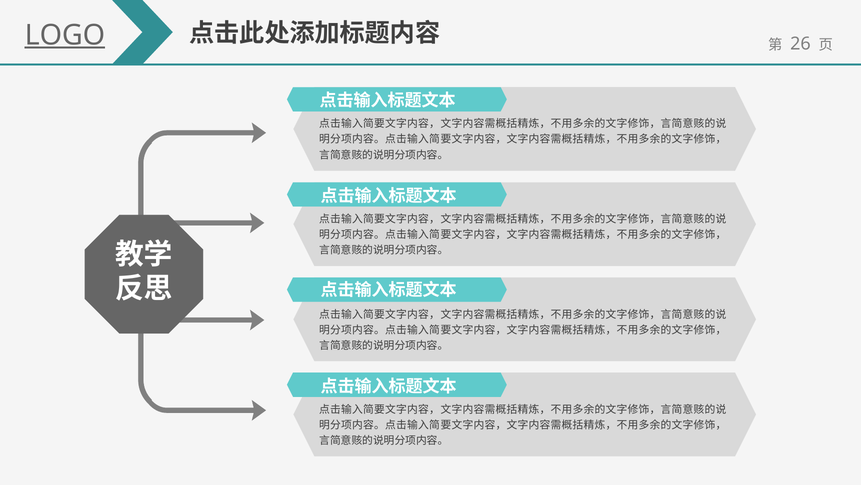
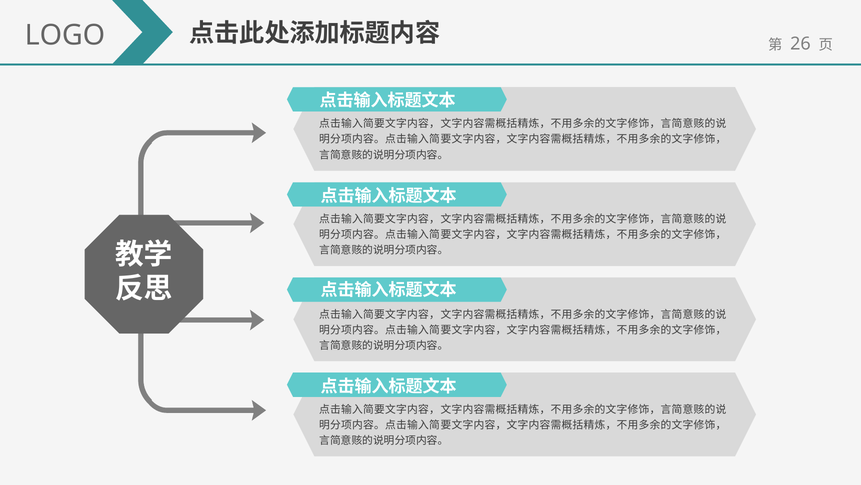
LOGO underline: present -> none
